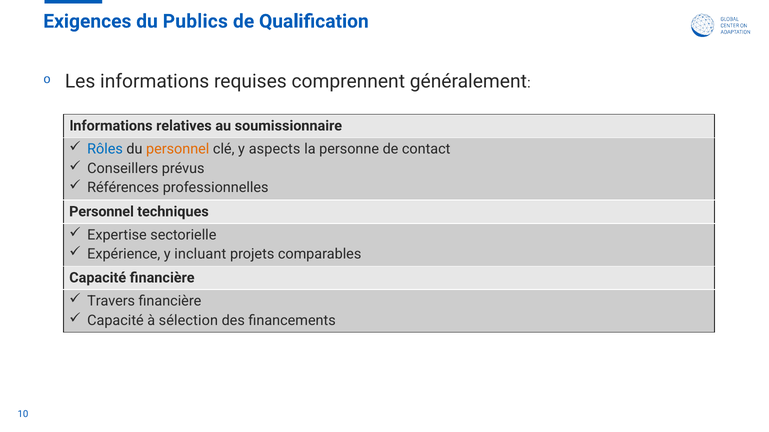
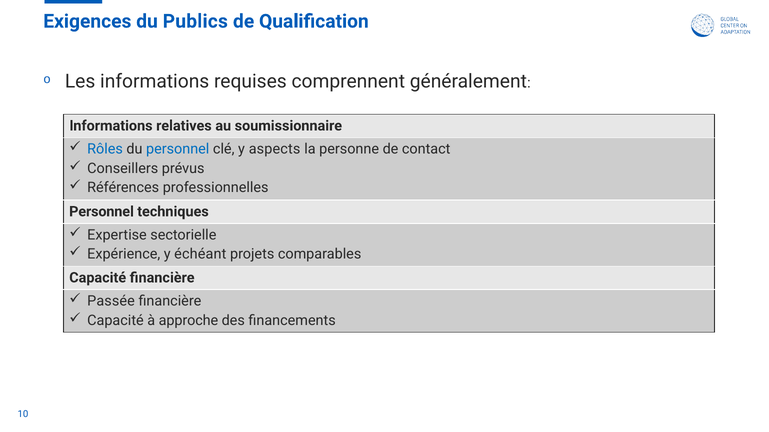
personnel at (178, 149) colour: orange -> blue
incluant: incluant -> échéant
Travers: Travers -> Passée
sélection: sélection -> approche
